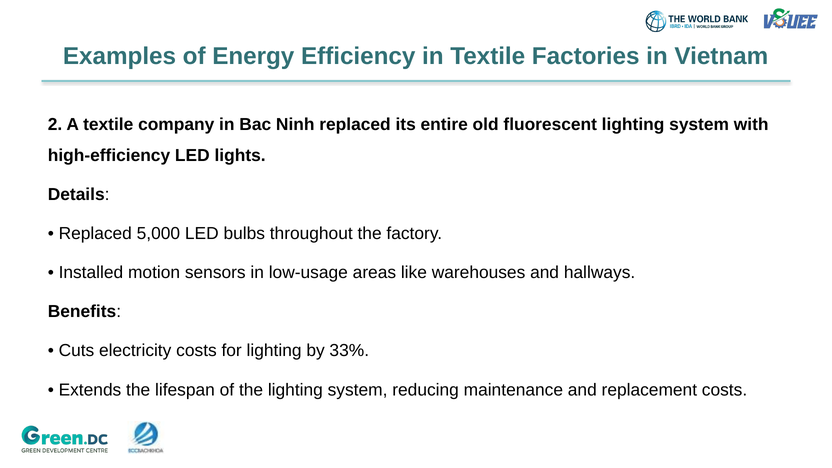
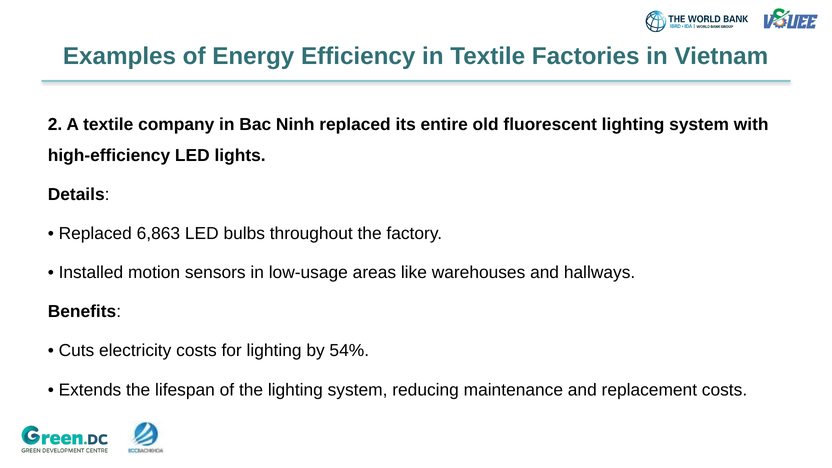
5,000: 5,000 -> 6,863
33%: 33% -> 54%
